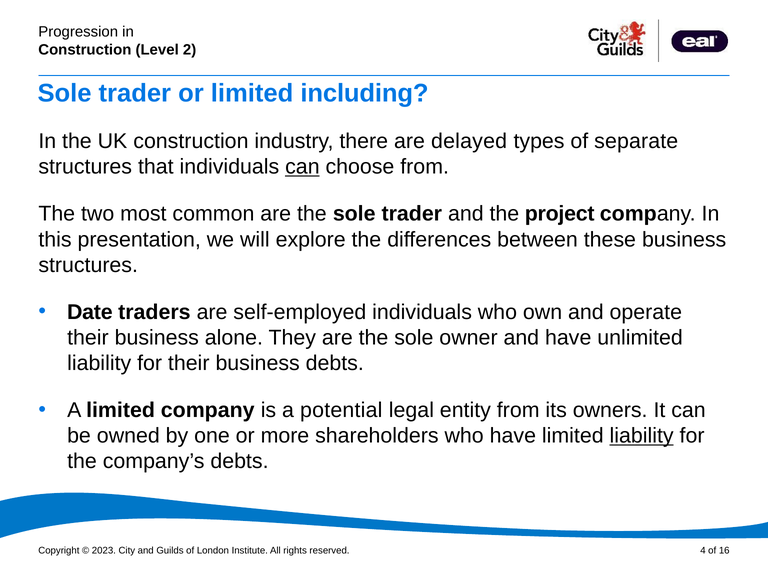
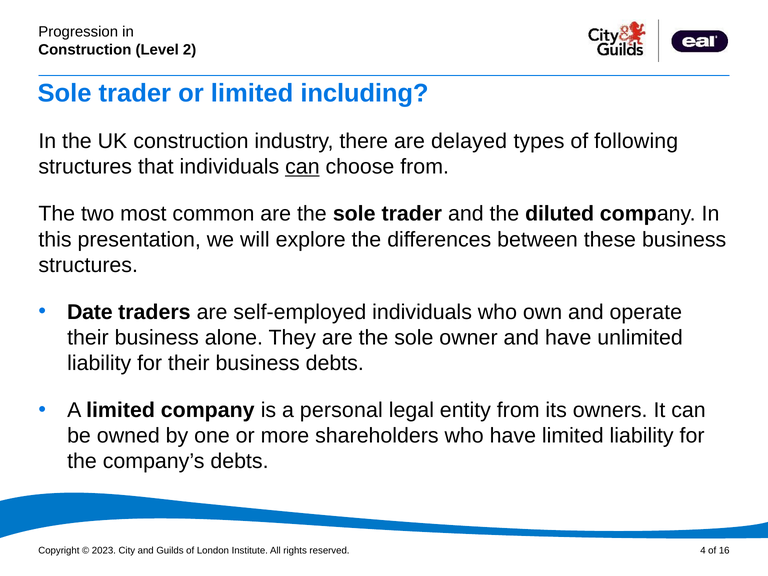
separate: separate -> following
project: project -> diluted
potential: potential -> personal
liability at (642, 436) underline: present -> none
